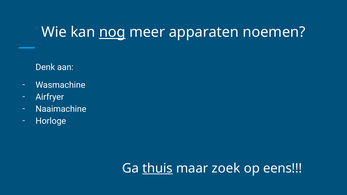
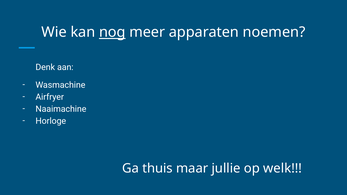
thuis underline: present -> none
zoek: zoek -> jullie
eens: eens -> welk
